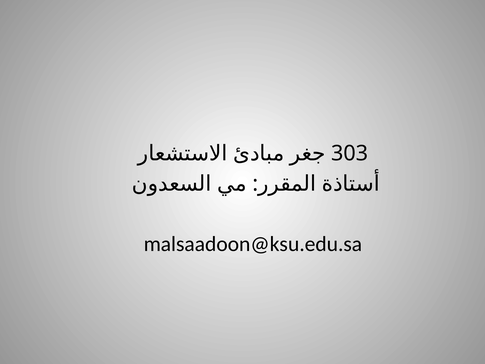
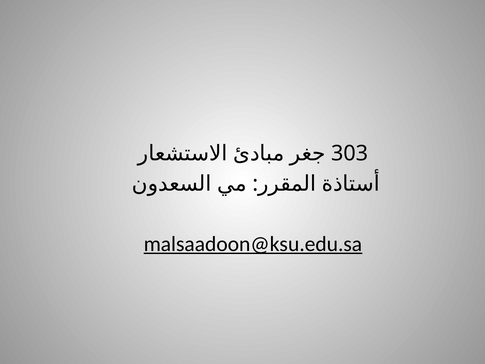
malsaadoon@ksu.edu.sa underline: none -> present
